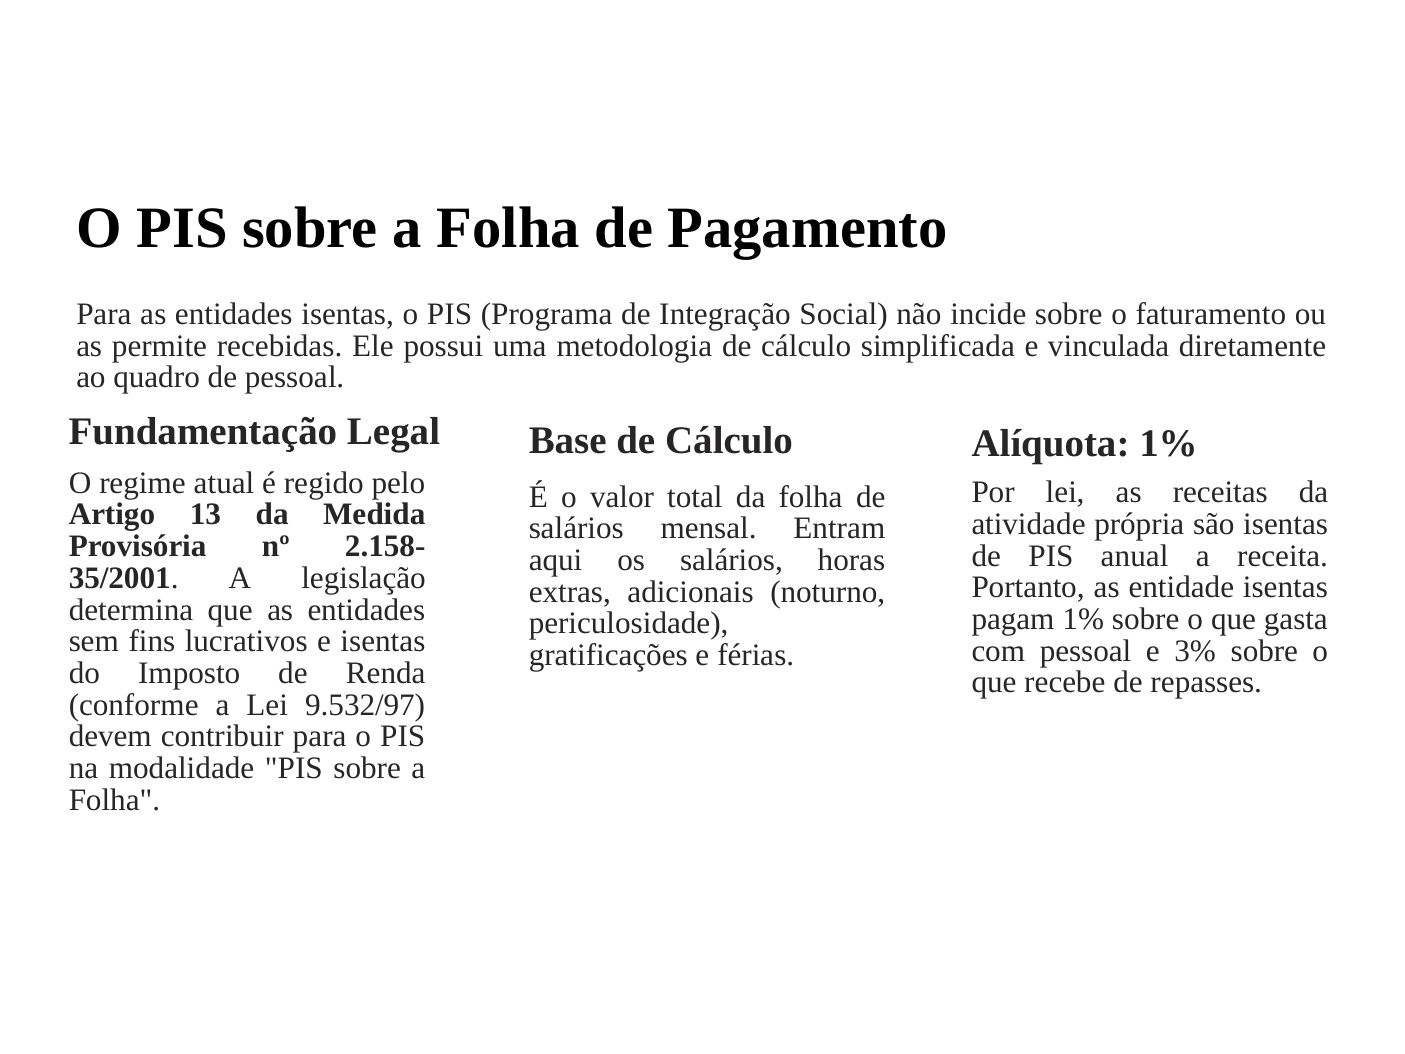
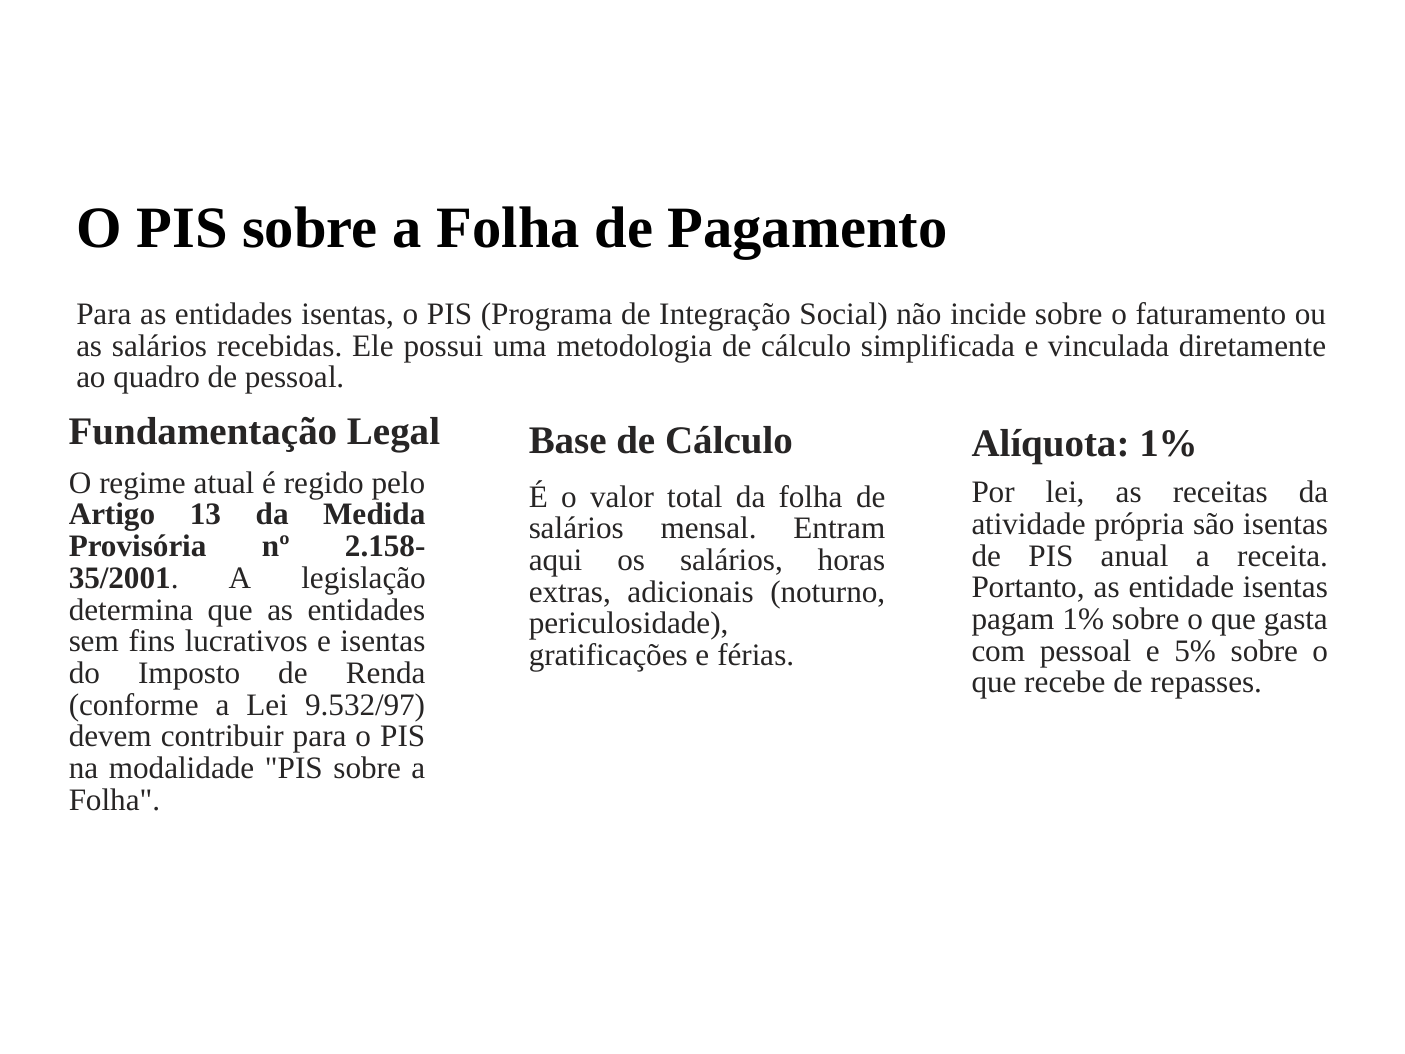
as permite: permite -> salários
3%: 3% -> 5%
